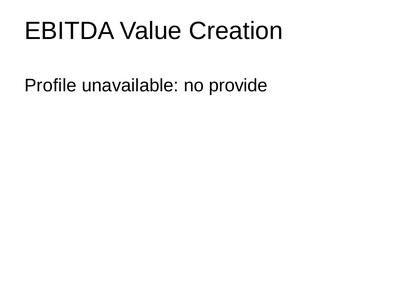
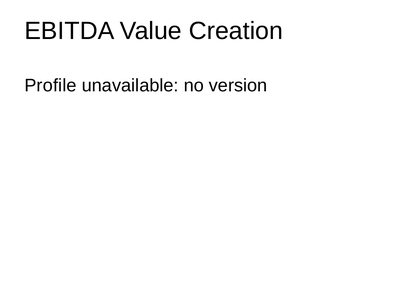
provide: provide -> version
